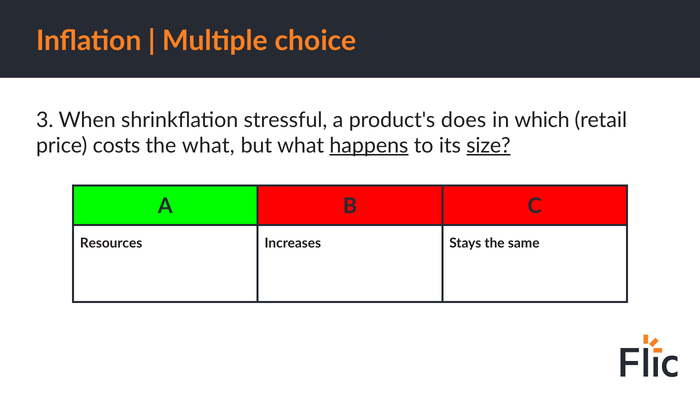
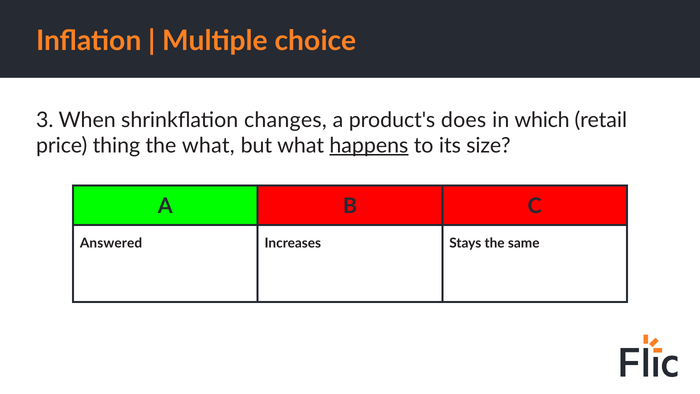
stressful: stressful -> changes
costs: costs -> thing
size underline: present -> none
Resources: Resources -> Answered
